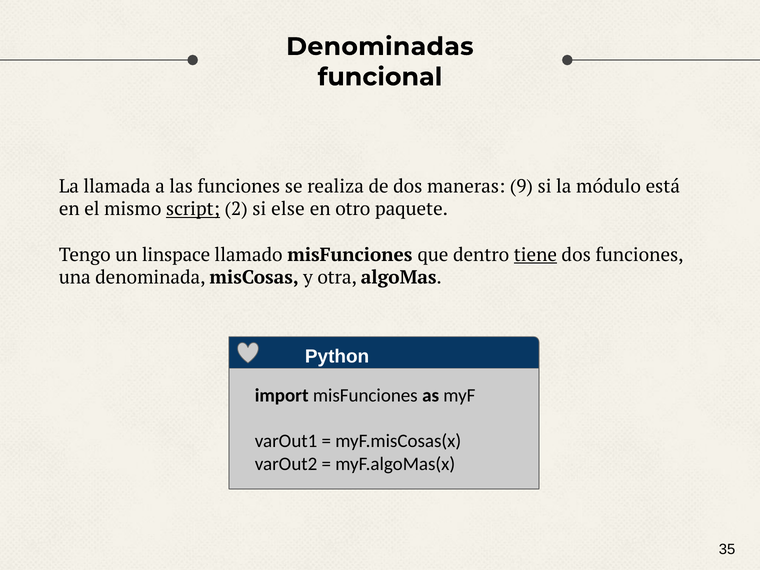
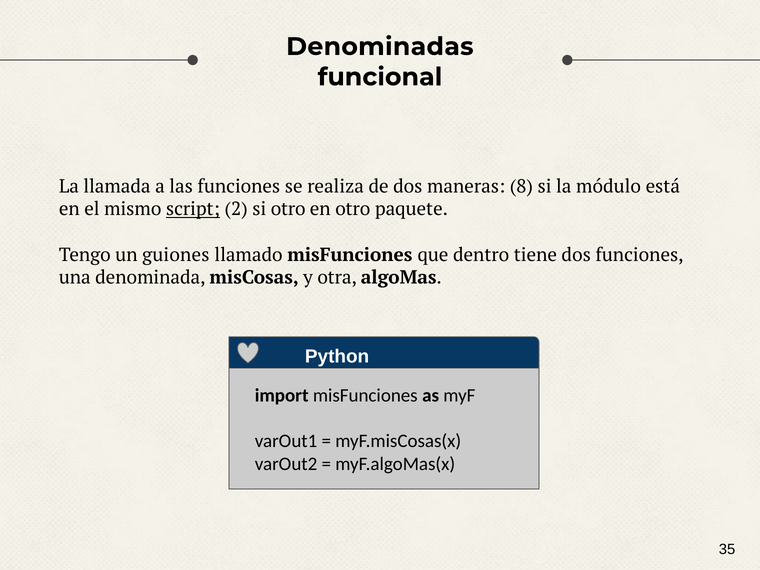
9: 9 -> 8
si else: else -> otro
linspace: linspace -> guiones
tiene underline: present -> none
